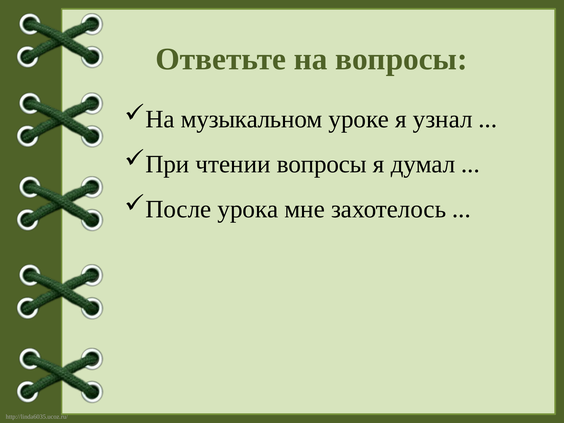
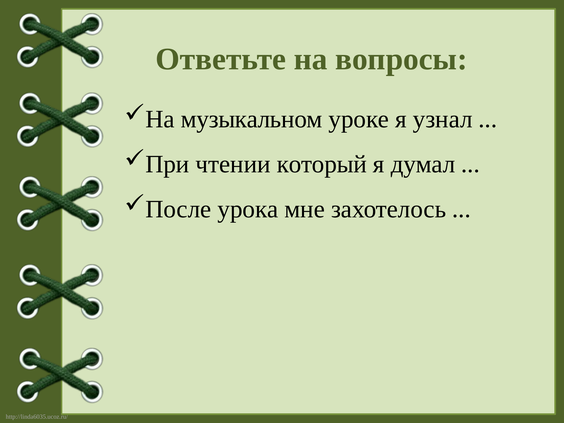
чтении вопросы: вопросы -> который
